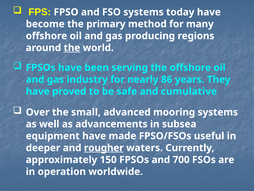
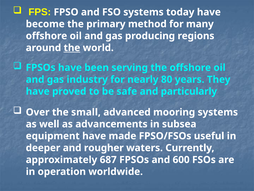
86: 86 -> 80
cumulative: cumulative -> particularly
rougher underline: present -> none
150: 150 -> 687
700: 700 -> 600
